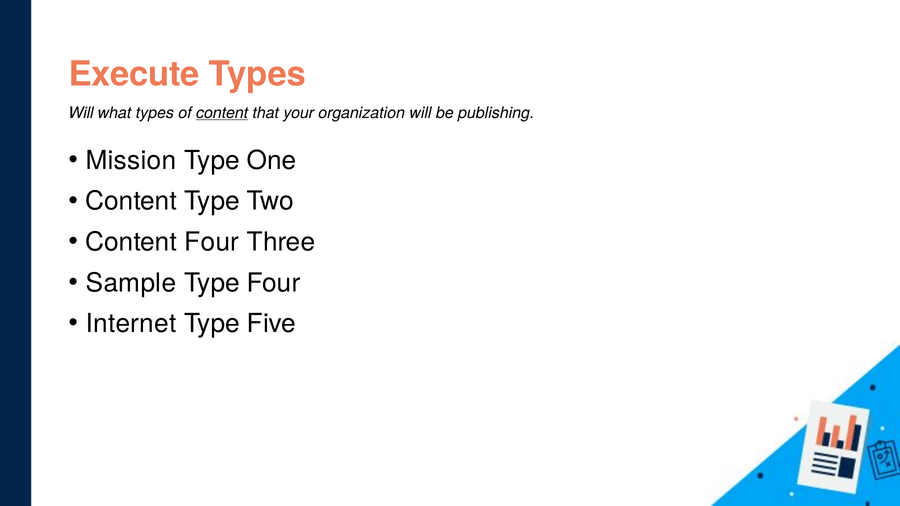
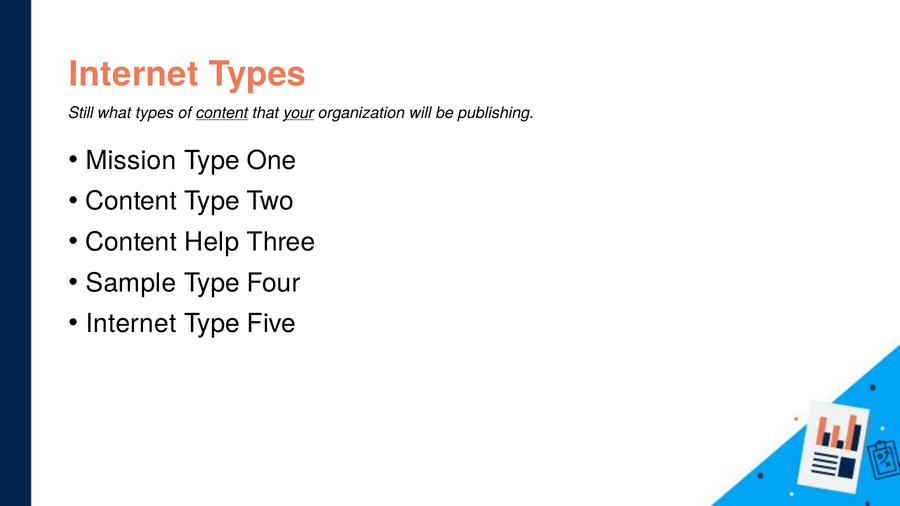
Execute at (134, 74): Execute -> Internet
Will at (81, 113): Will -> Still
your underline: none -> present
Content Four: Four -> Help
